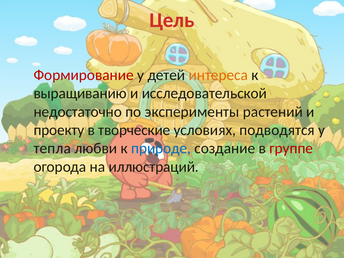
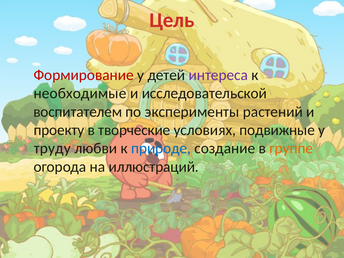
интереса colour: orange -> purple
выращиванию: выращиванию -> необходимые
недостаточно: недостаточно -> воспитателем
подводятся: подводятся -> подвижные
тепла: тепла -> труду
группе colour: red -> orange
